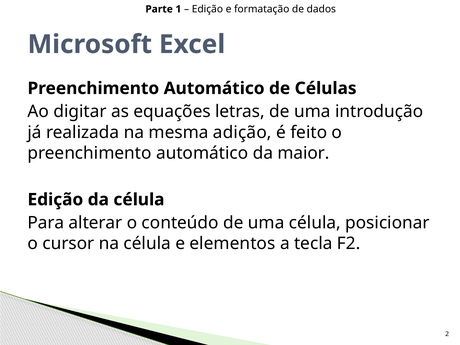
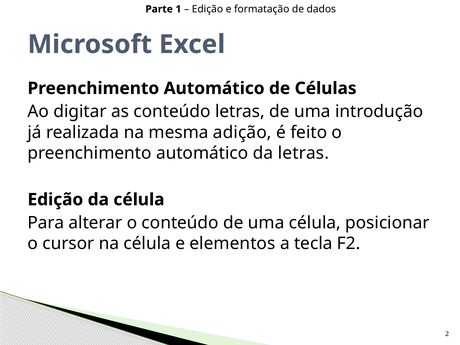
as equações: equações -> conteúdo
da maior: maior -> letras
